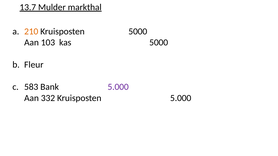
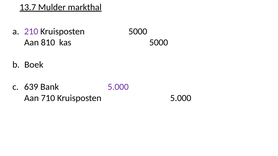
210 colour: orange -> purple
103: 103 -> 810
Fleur: Fleur -> Boek
583: 583 -> 639
332: 332 -> 710
